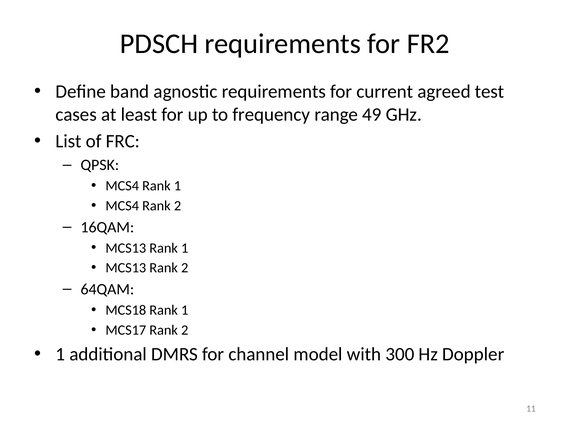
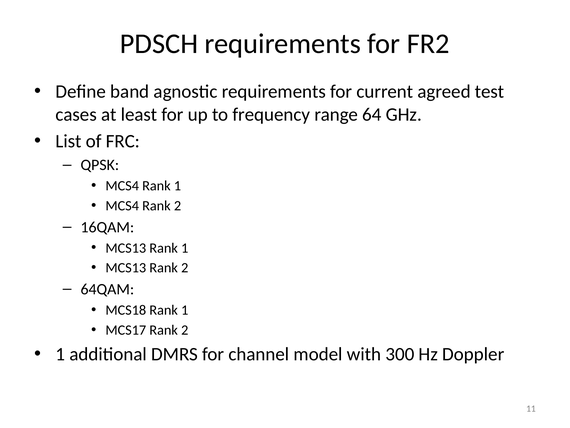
49: 49 -> 64
